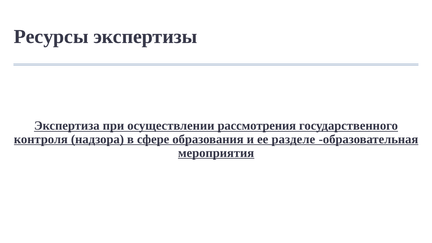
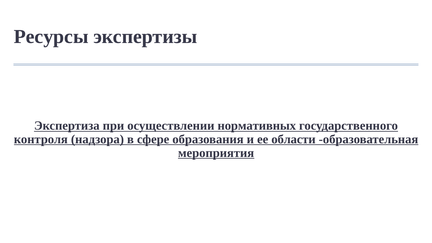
рассмотрения: рассмотрения -> нормативных
разделе: разделе -> области
